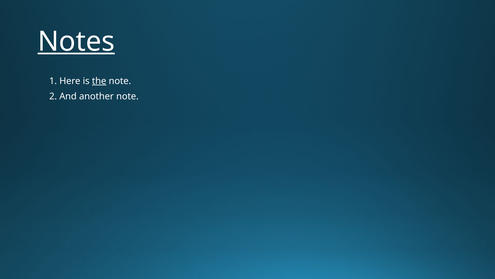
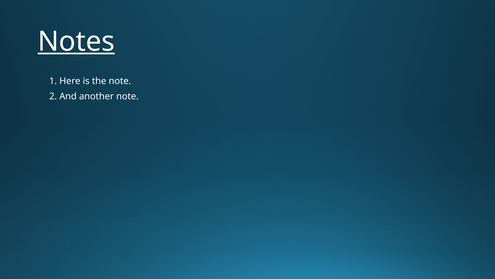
the underline: present -> none
